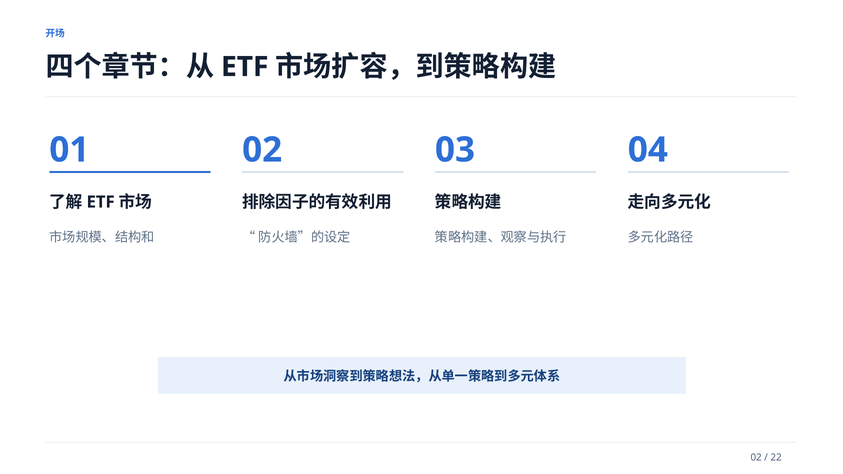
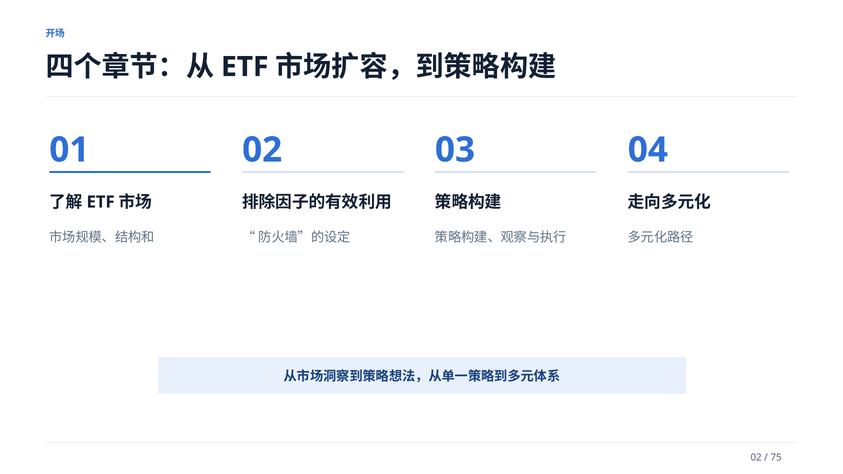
22: 22 -> 75
